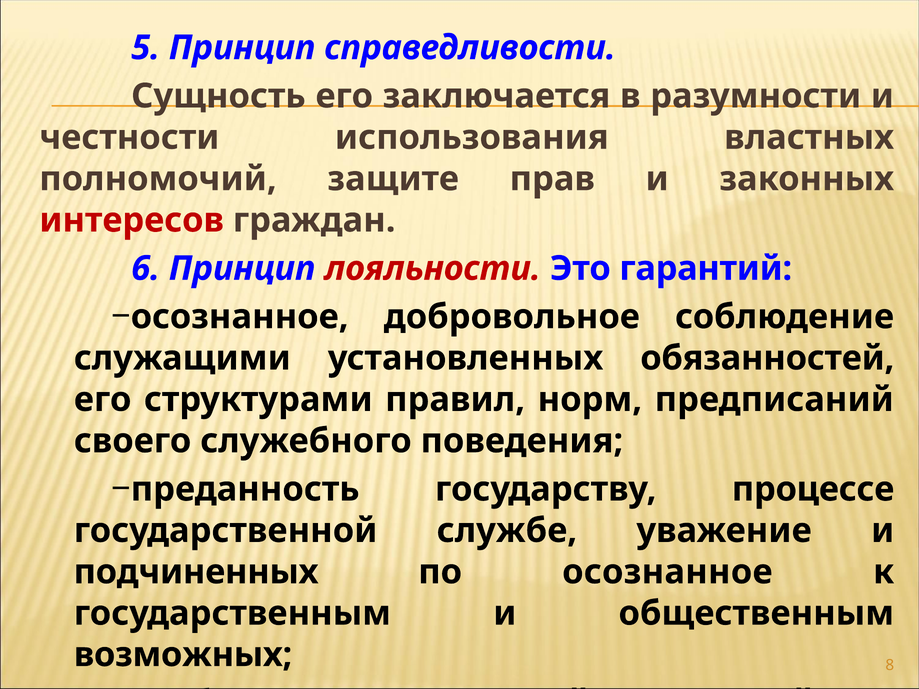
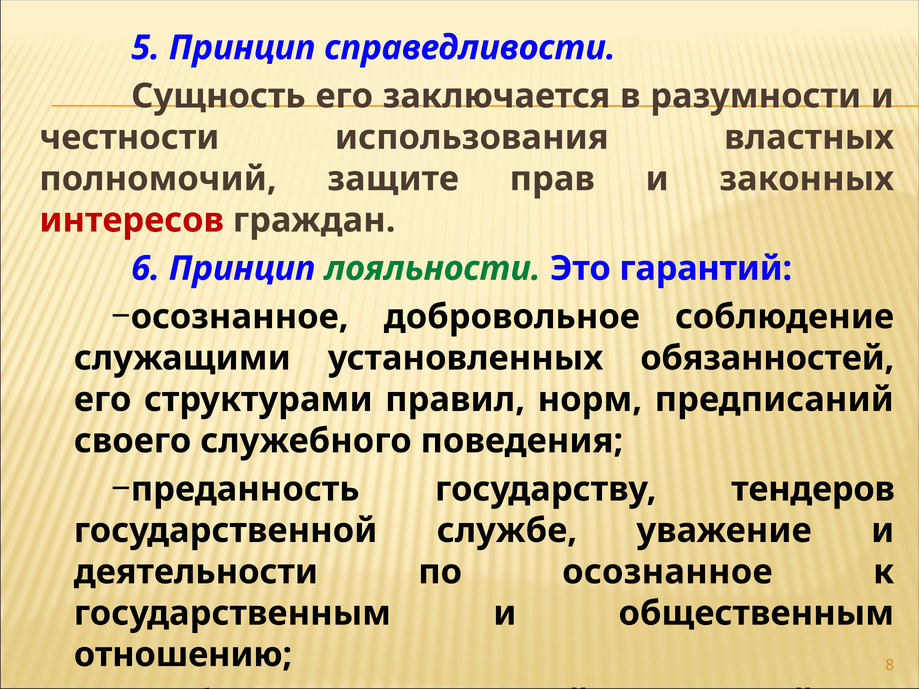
лояльности colour: red -> green
процессе: процессе -> тендеров
подчиненных: подчиненных -> деятельности
возможных: возможных -> отношению
